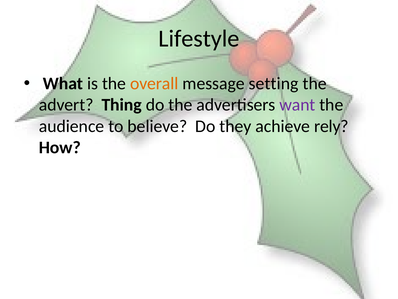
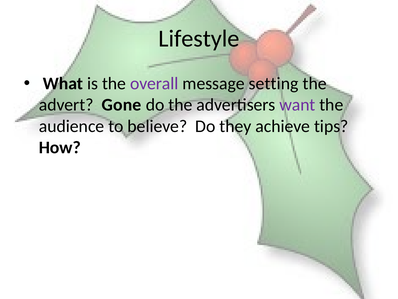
overall colour: orange -> purple
Thing: Thing -> Gone
rely: rely -> tips
